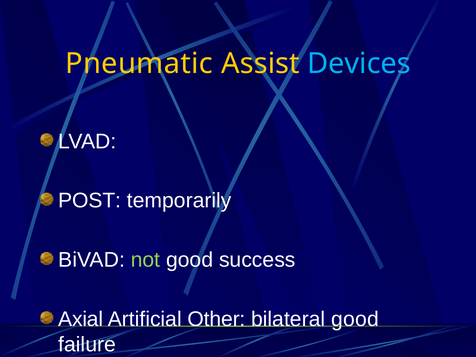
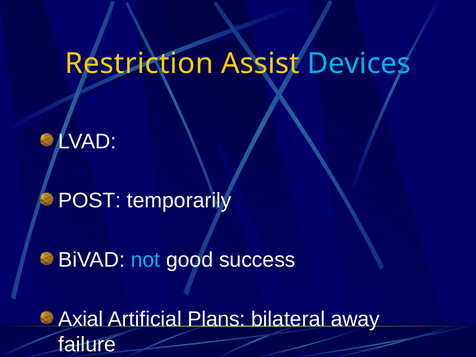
Pneumatic: Pneumatic -> Restriction
not colour: light green -> light blue
Other: Other -> Plans
bilateral good: good -> away
